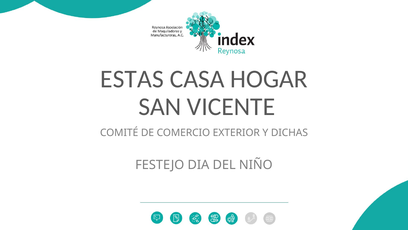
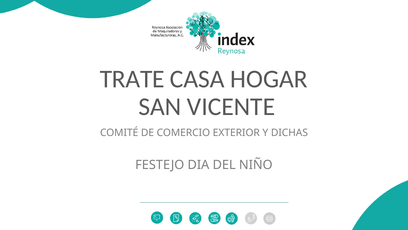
ESTAS: ESTAS -> TRATE
